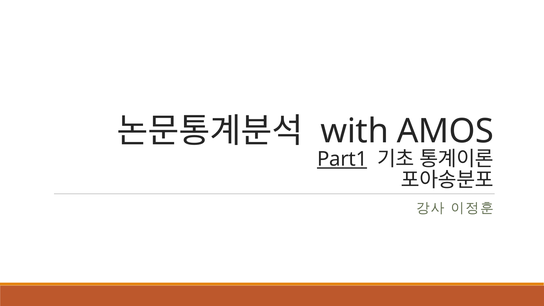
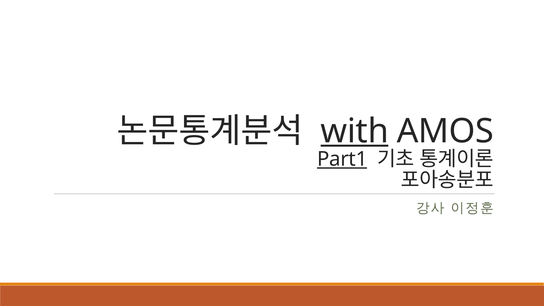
with underline: none -> present
